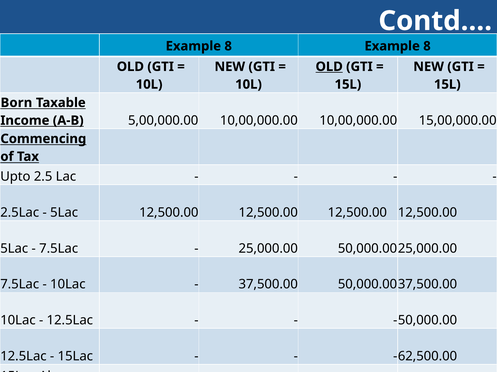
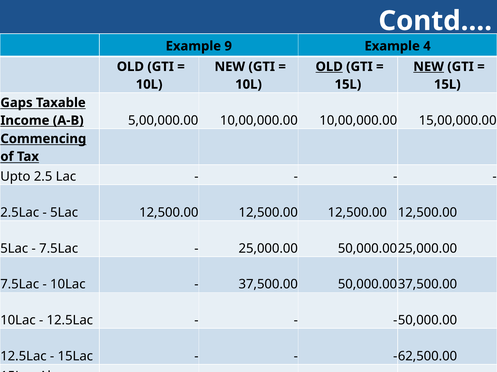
8 at (228, 46): 8 -> 9
8 at (427, 46): 8 -> 4
NEW at (429, 67) underline: none -> present
Born: Born -> Gaps
